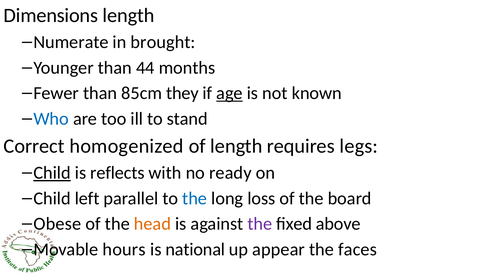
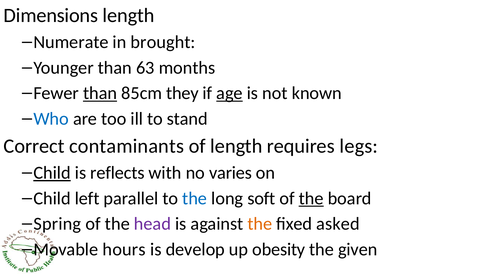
44: 44 -> 63
than at (100, 93) underline: none -> present
homogenized: homogenized -> contaminants
ready: ready -> varies
loss: loss -> soft
the at (311, 199) underline: none -> present
Obese: Obese -> Spring
head colour: orange -> purple
the at (260, 224) colour: purple -> orange
above: above -> asked
national: national -> develop
appear: appear -> obesity
faces: faces -> given
